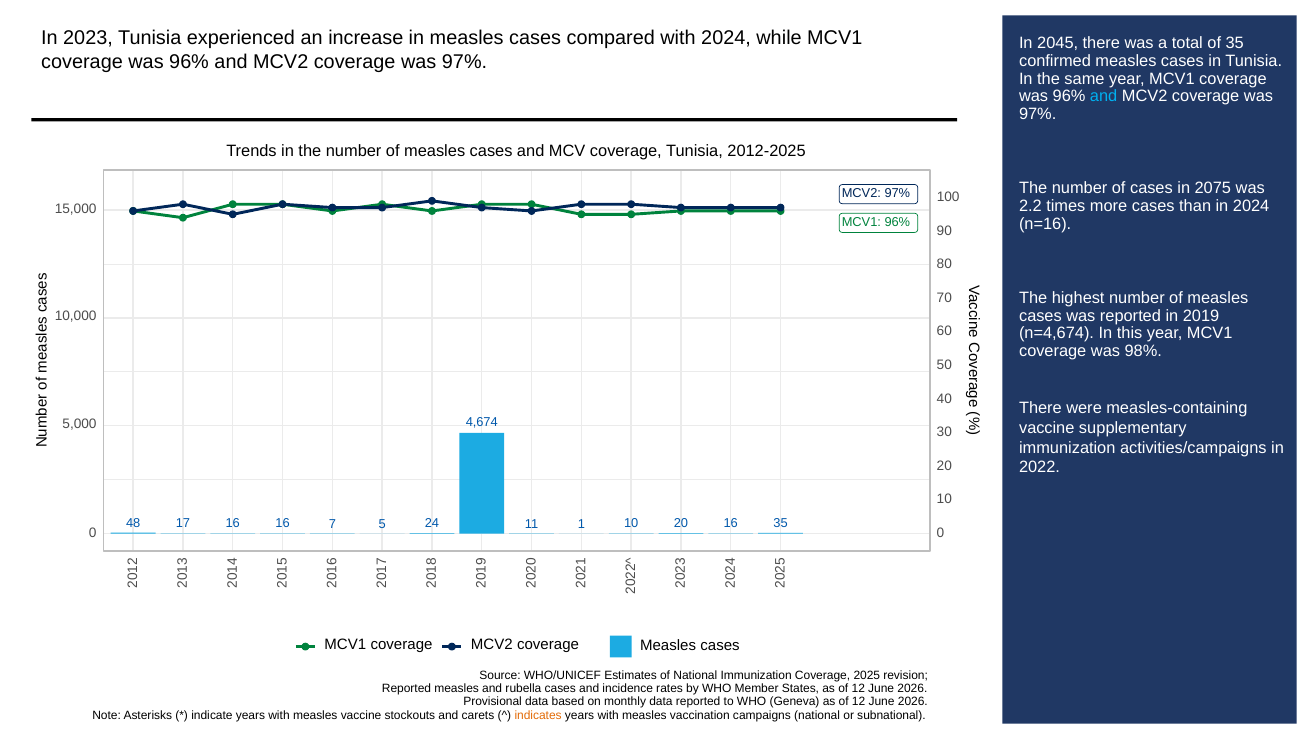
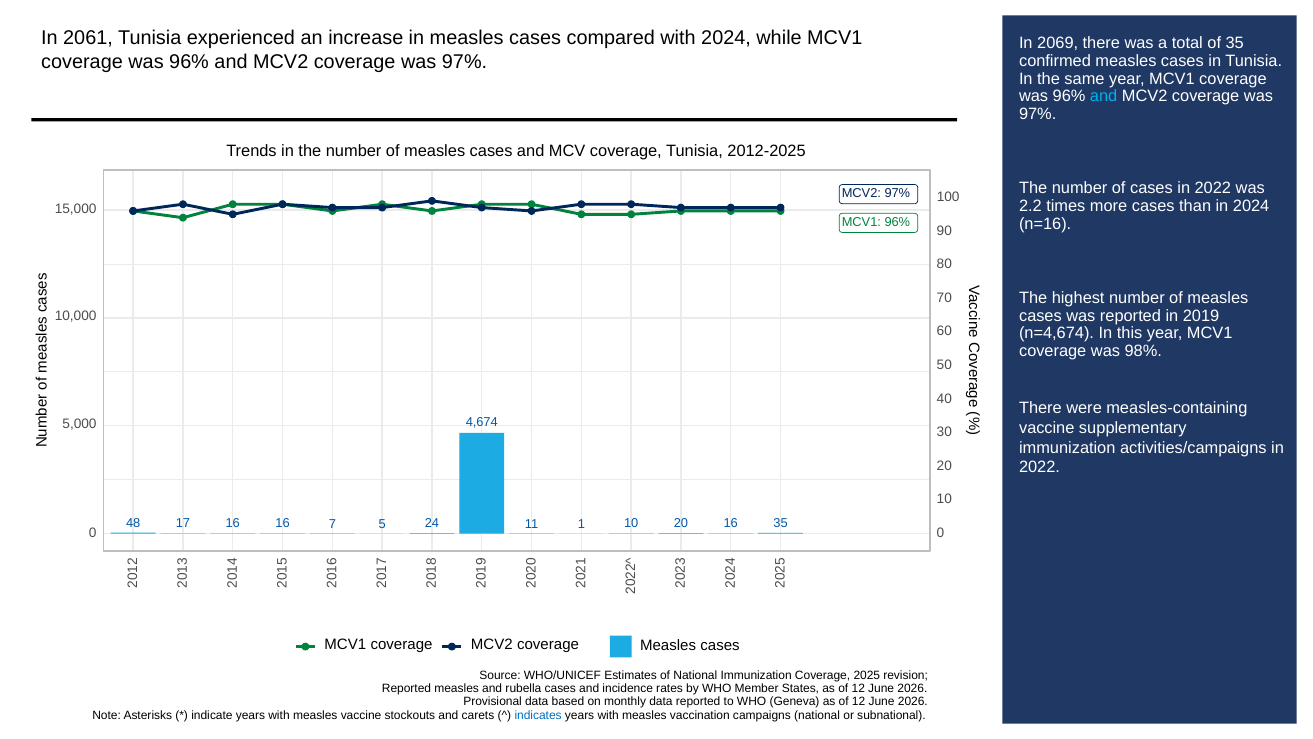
2023: 2023 -> 2061
2045: 2045 -> 2069
cases in 2075: 2075 -> 2022
indicates colour: orange -> blue
